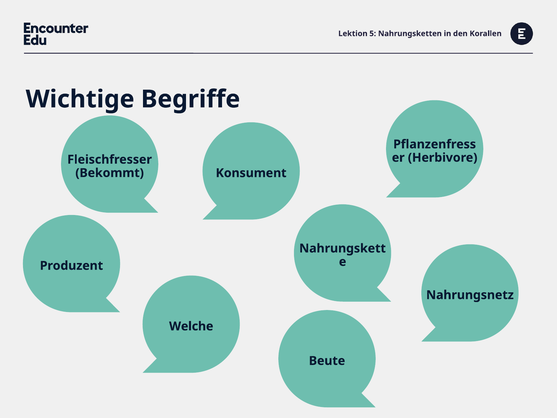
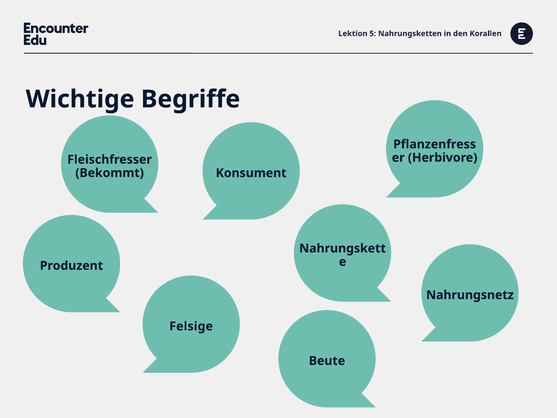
Welche: Welche -> Felsige
